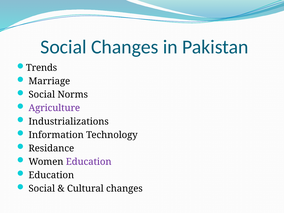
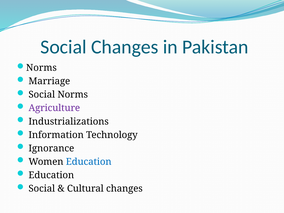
Trends at (42, 68): Trends -> Norms
Residance: Residance -> Ignorance
Education at (89, 162) colour: purple -> blue
